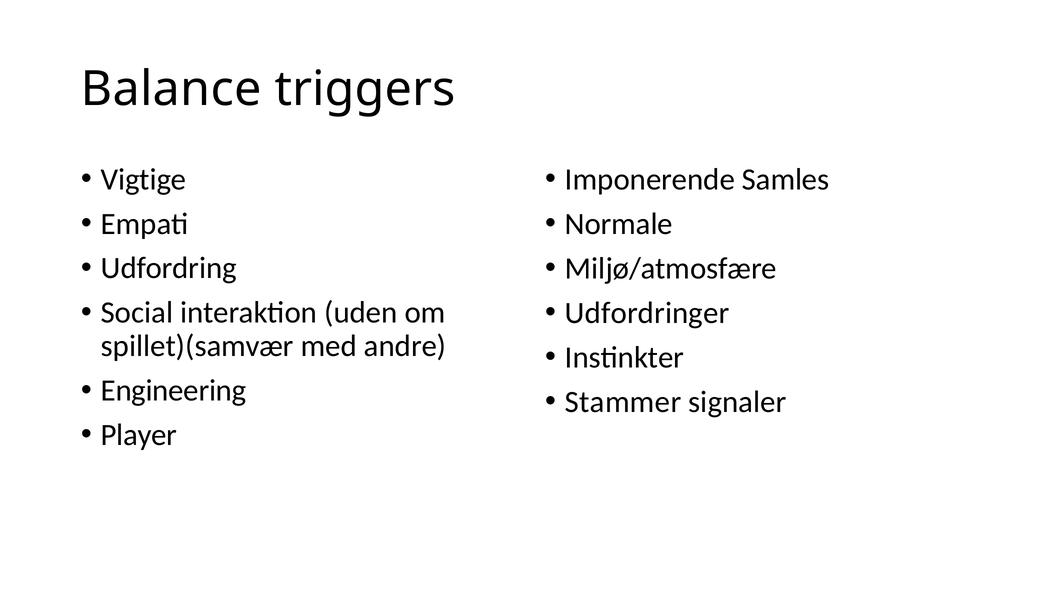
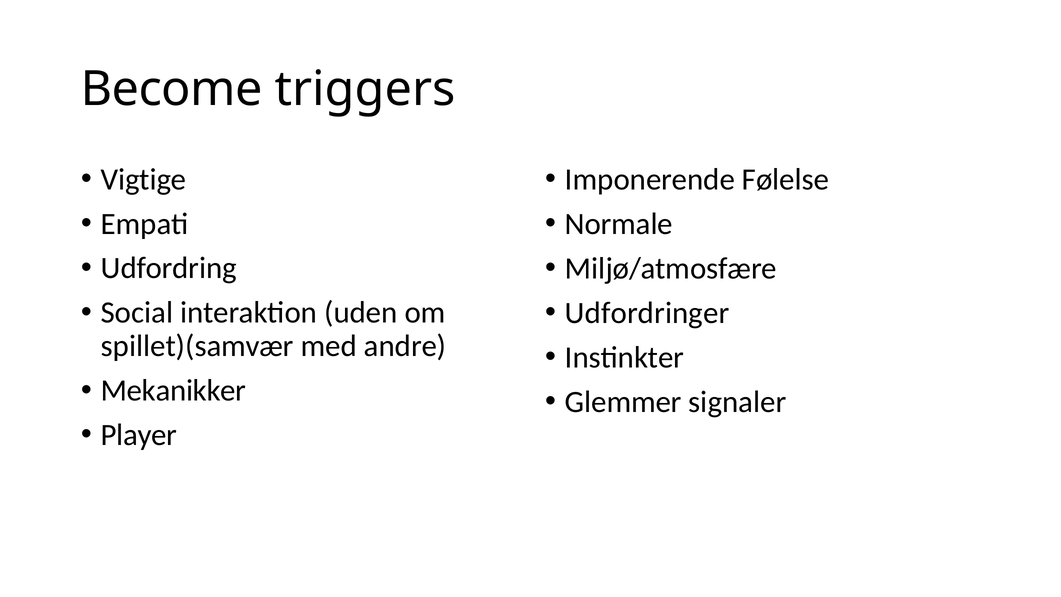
Balance: Balance -> Become
Samles: Samles -> Følelse
Engineering: Engineering -> Mekanikker
Stammer: Stammer -> Glemmer
